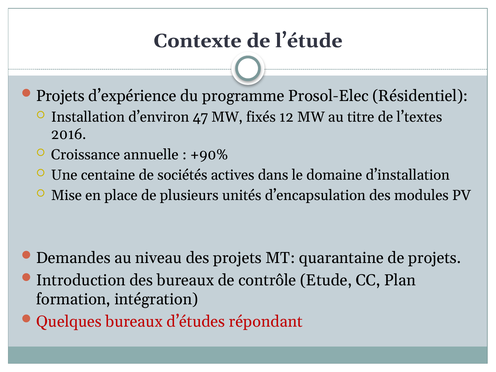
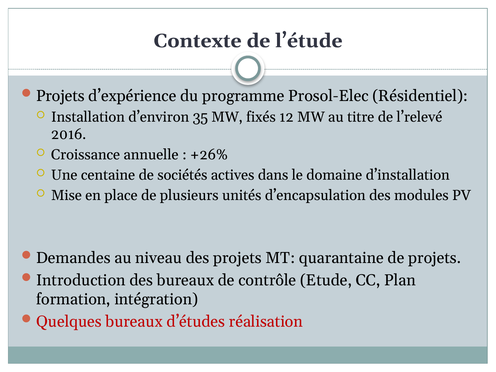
47: 47 -> 35
l’textes: l’textes -> l’relevé
+90%: +90% -> +26%
répondant: répondant -> réalisation
